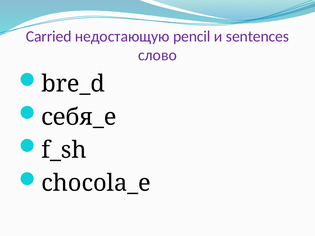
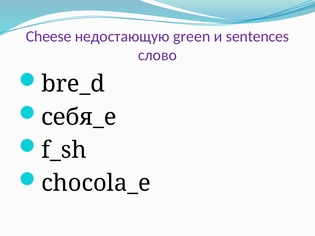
Carried: Carried -> Cheese
pencil: pencil -> green
